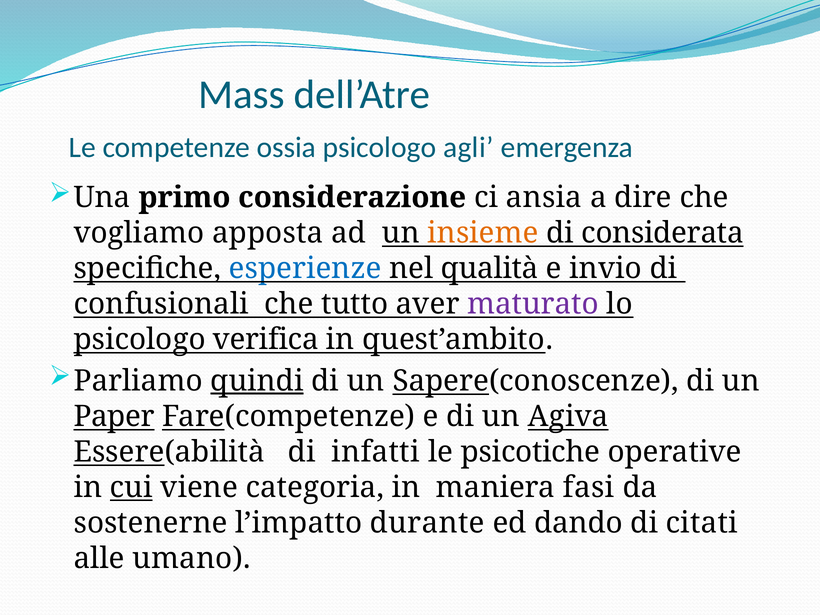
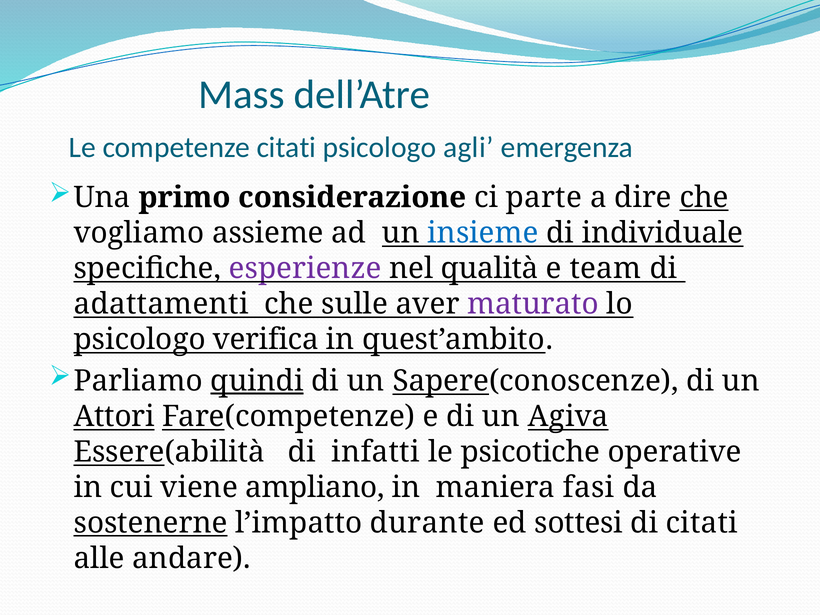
competenze ossia: ossia -> citati
ansia: ansia -> parte
che at (704, 197) underline: none -> present
apposta: apposta -> assieme
insieme colour: orange -> blue
considerata: considerata -> individuale
esperienze colour: blue -> purple
invio: invio -> team
confusionali: confusionali -> adattamenti
tutto: tutto -> sulle
Paper: Paper -> Attori
cui underline: present -> none
categoria: categoria -> ampliano
sostenerne underline: none -> present
dando: dando -> sottesi
umano: umano -> andare
